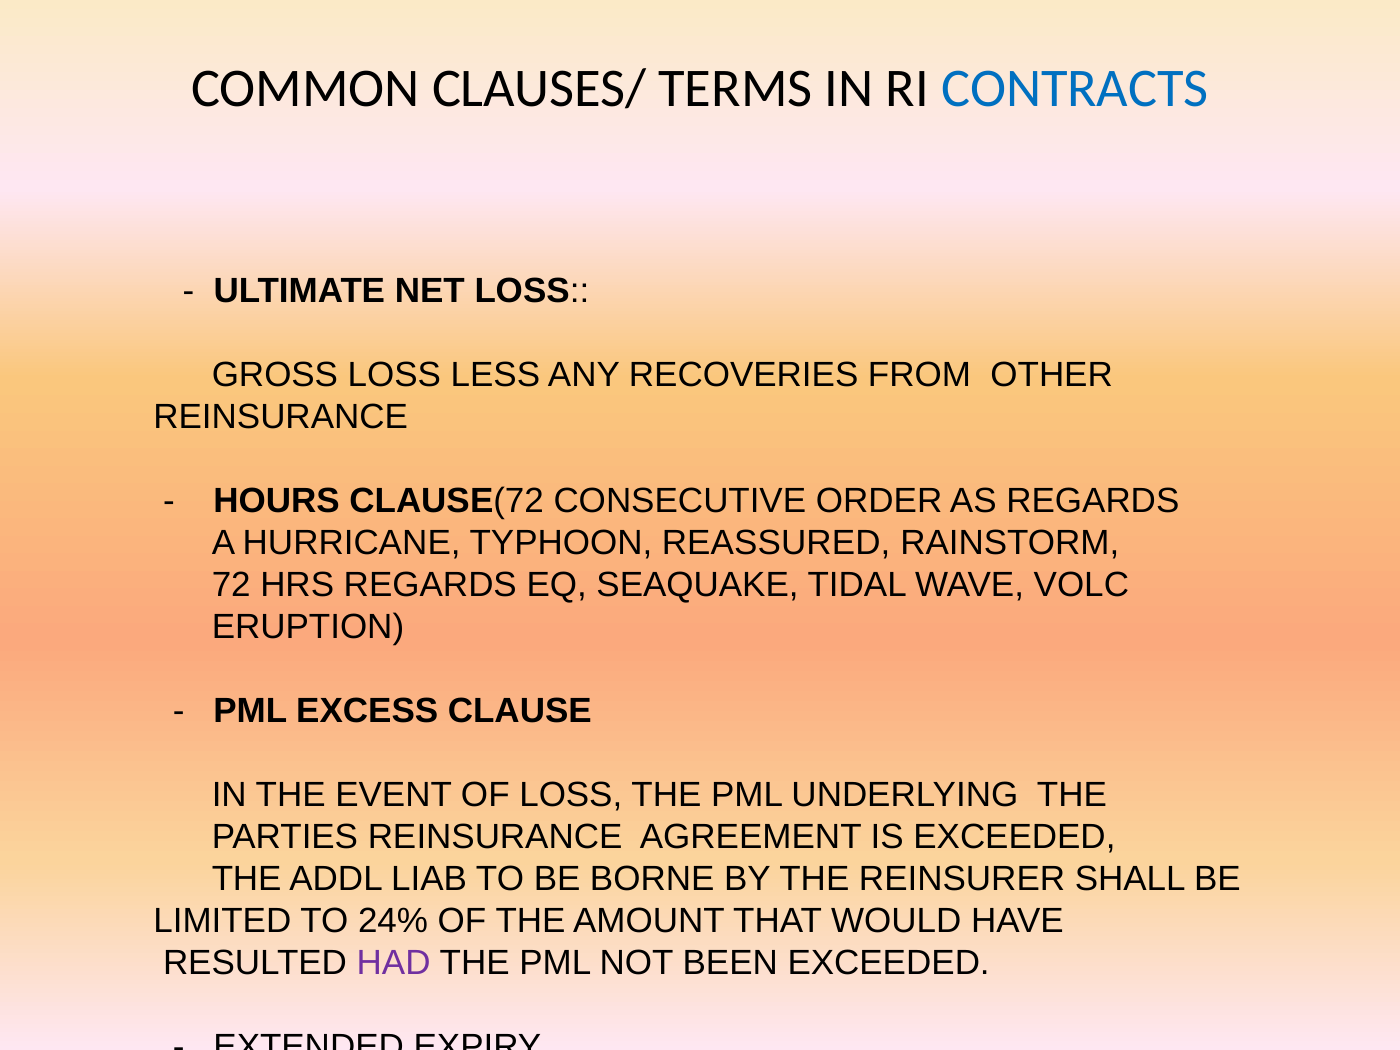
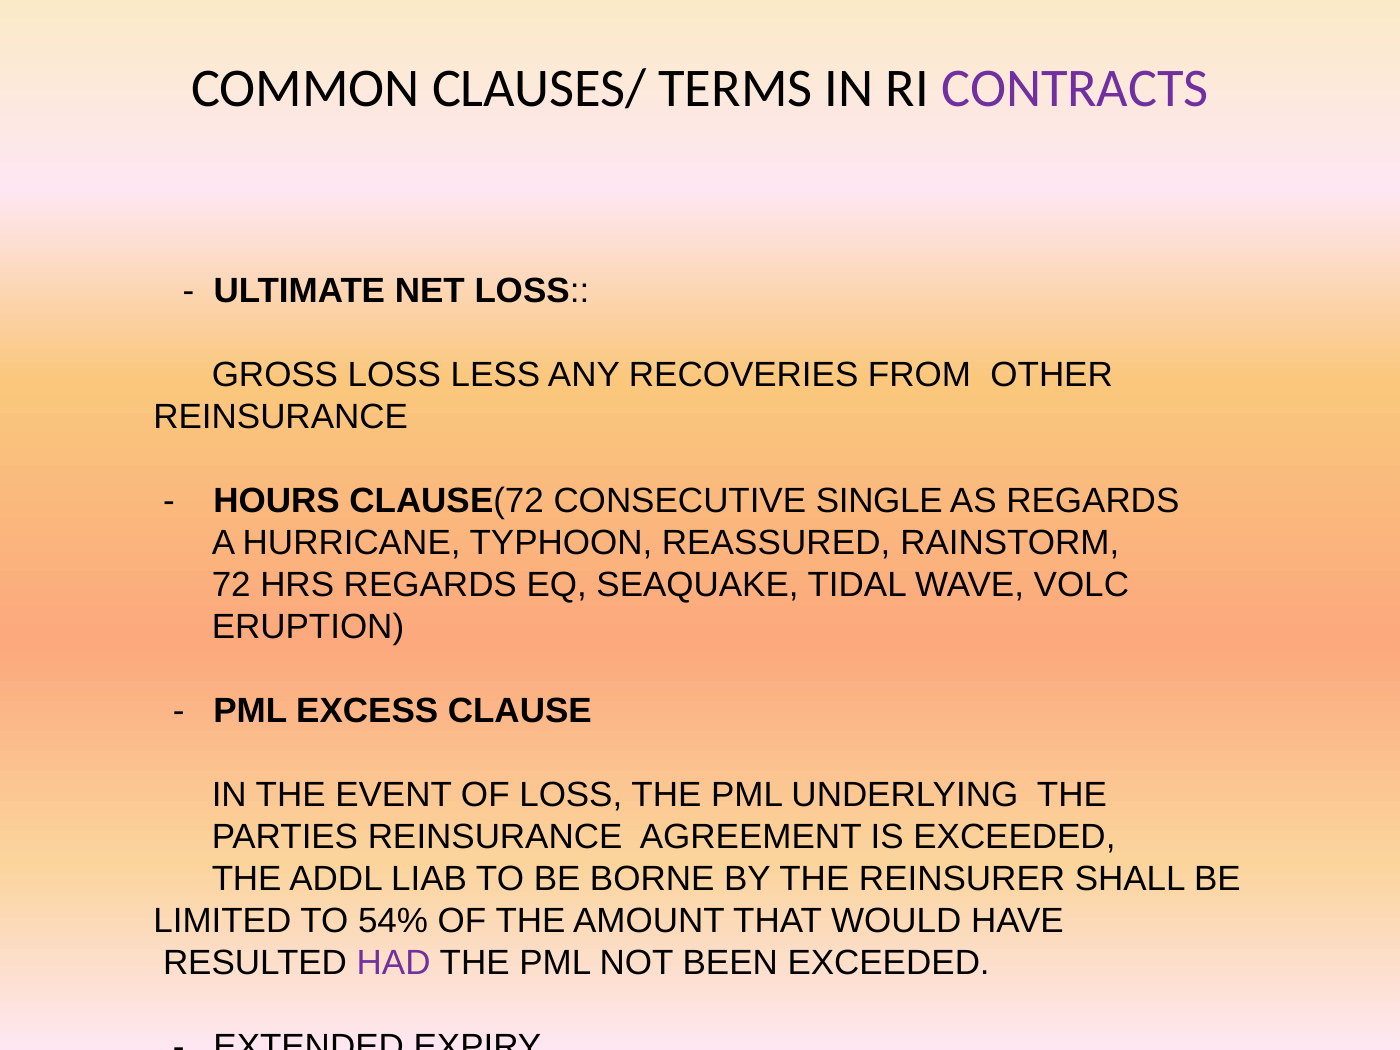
CONTRACTS colour: blue -> purple
ORDER: ORDER -> SINGLE
24%: 24% -> 54%
